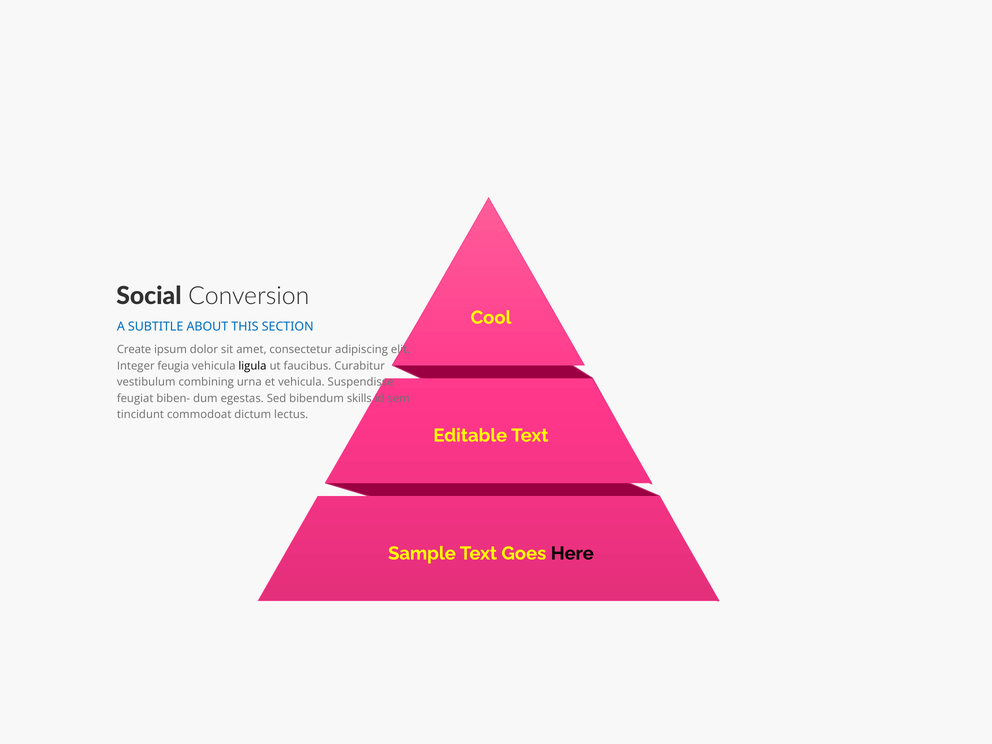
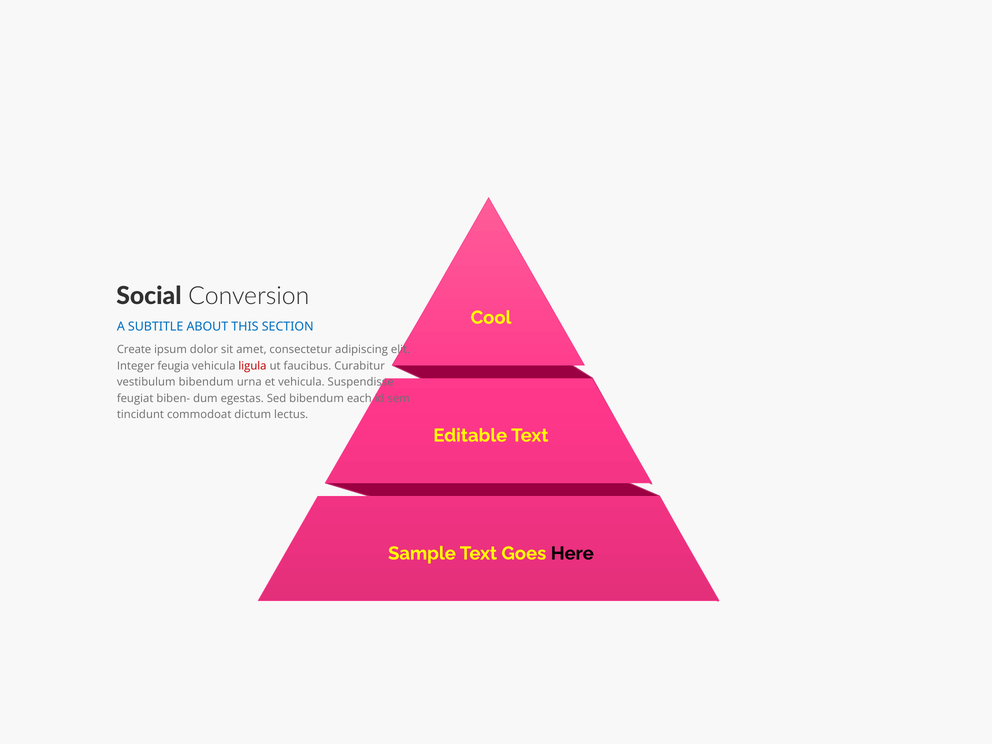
ligula colour: black -> red
vestibulum combining: combining -> bibendum
skills: skills -> each
